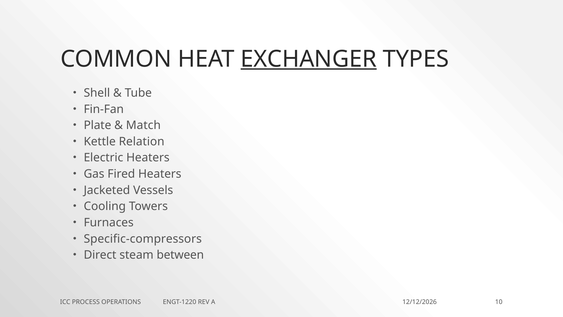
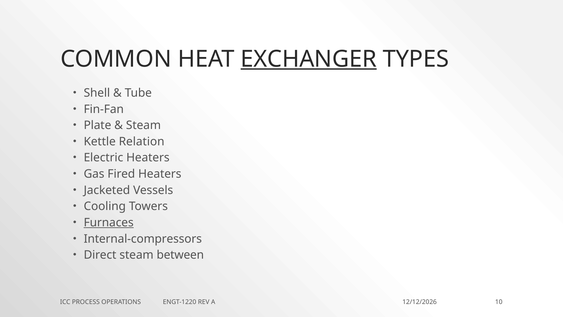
Match at (143, 125): Match -> Steam
Furnaces underline: none -> present
Specific-compressors: Specific-compressors -> Internal-compressors
